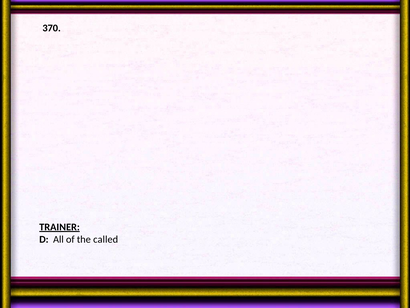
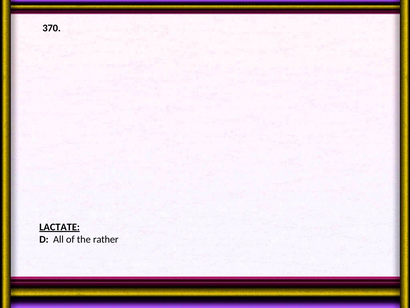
TRAINER: TRAINER -> LACTATE
called: called -> rather
